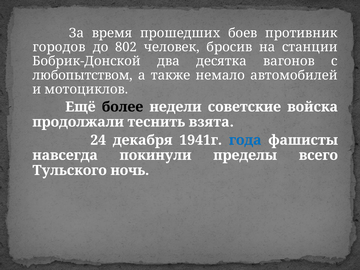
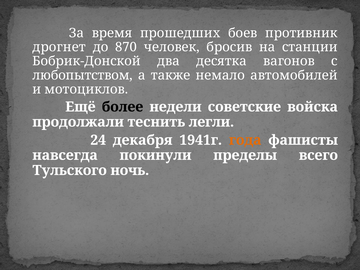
городов: городов -> дрогнет
802: 802 -> 870
взята: взята -> легли
года colour: blue -> orange
